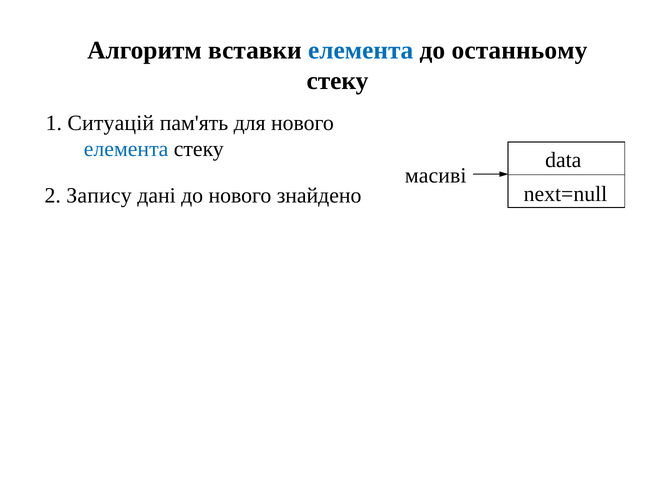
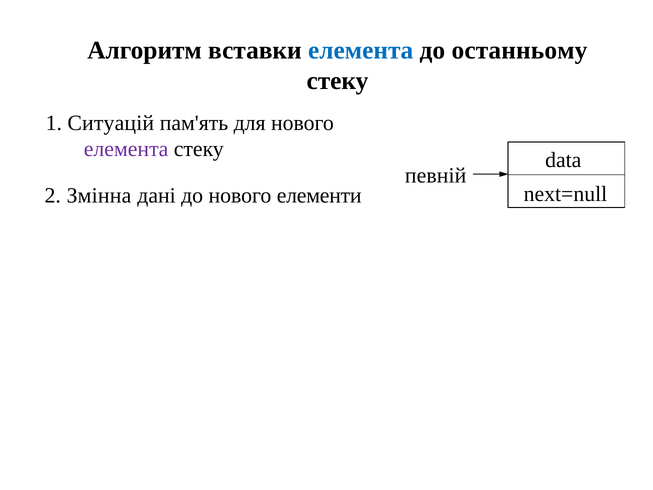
елемента at (126, 149) colour: blue -> purple
масиві: масиві -> певній
Запису: Запису -> Змінна
знайдено: знайдено -> елементи
